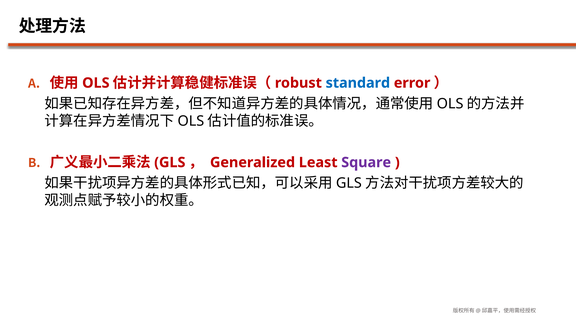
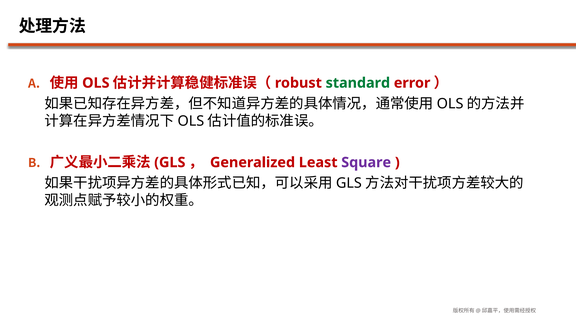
standard colour: blue -> green
